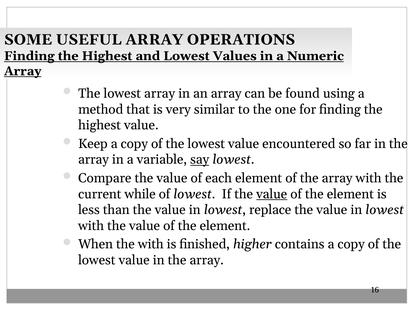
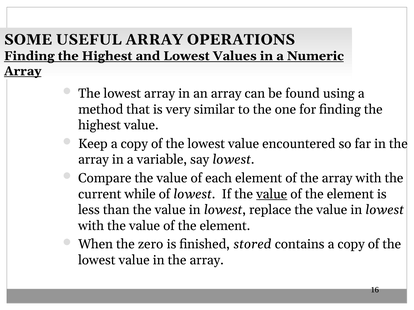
say underline: present -> none
the with: with -> zero
higher: higher -> stored
